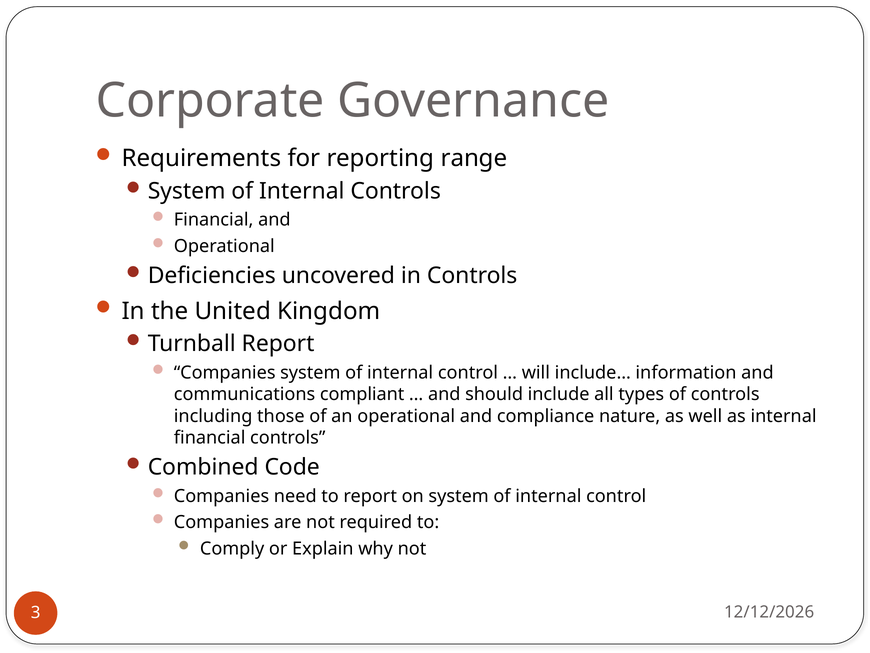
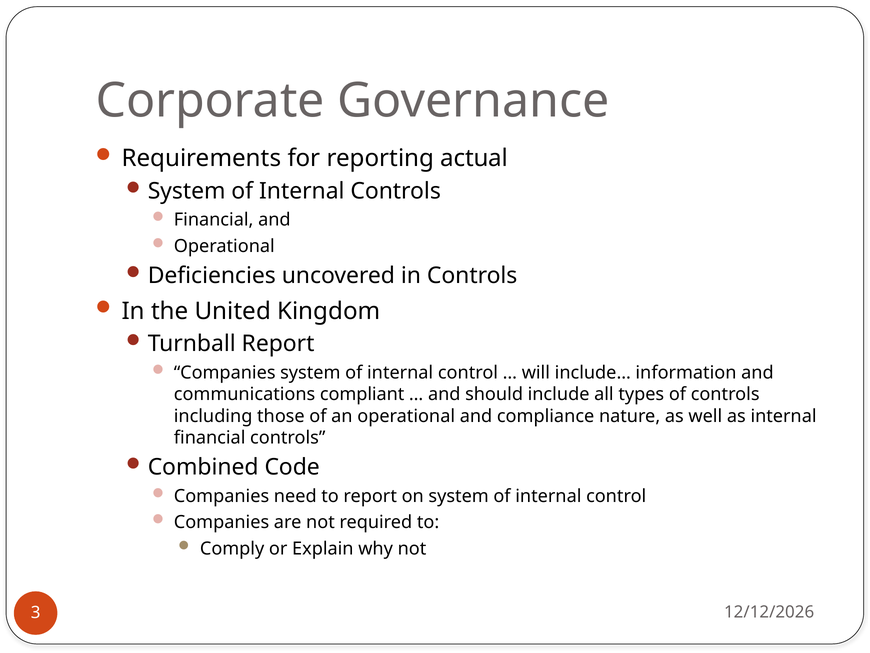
range: range -> actual
